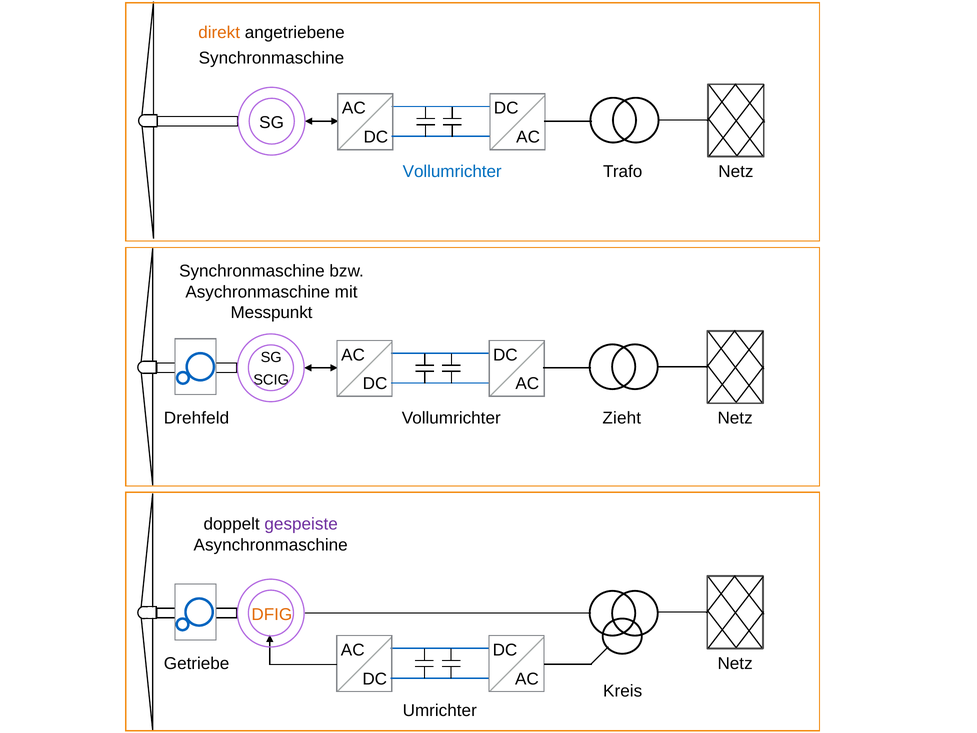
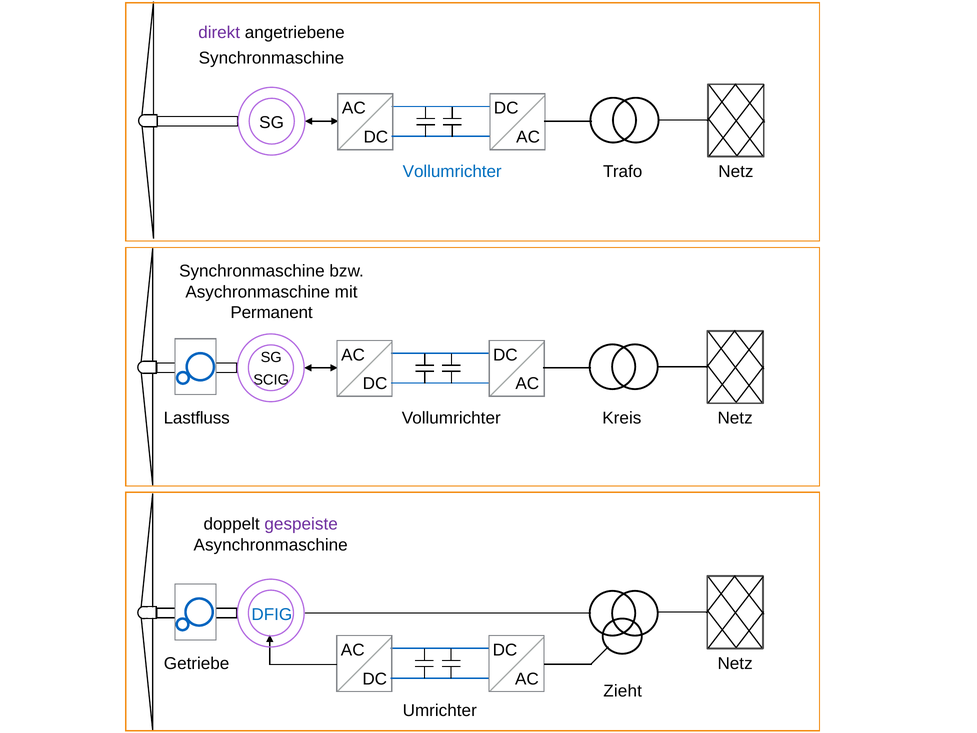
direkt colour: orange -> purple
Messpunkt: Messpunkt -> Permanent
Drehfeld: Drehfeld -> Lastfluss
Zieht: Zieht -> Kreis
DFIG colour: orange -> blue
Kreis: Kreis -> Zieht
